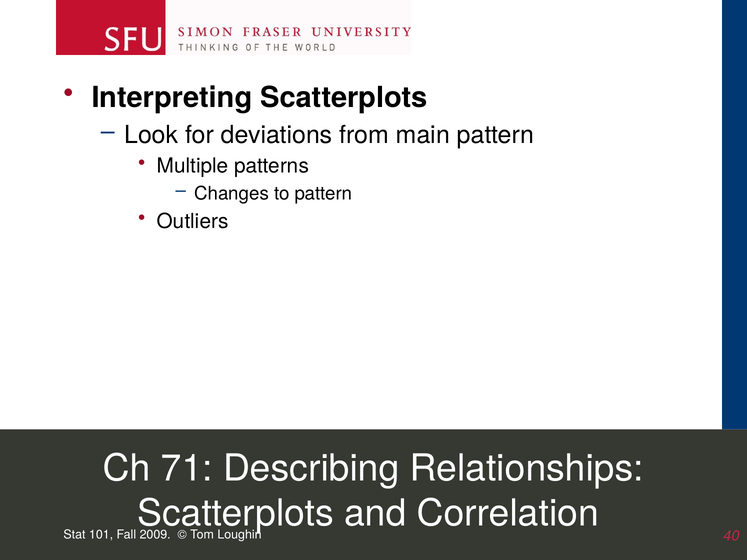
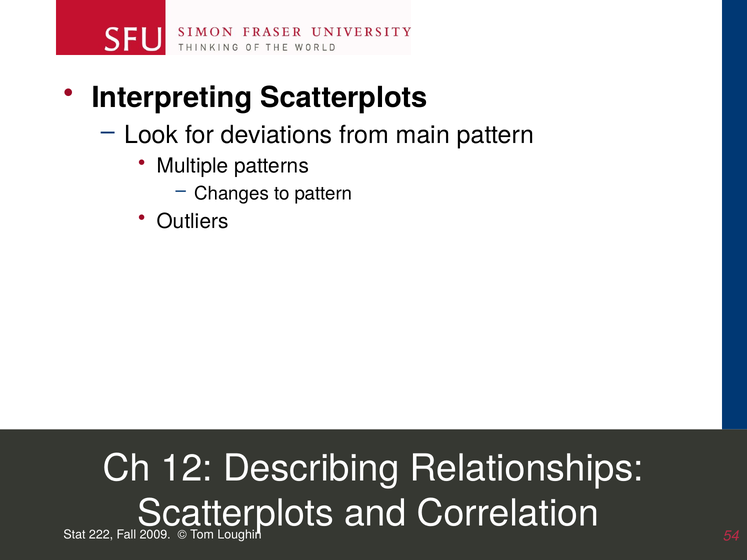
71: 71 -> 12
101: 101 -> 222
40: 40 -> 54
